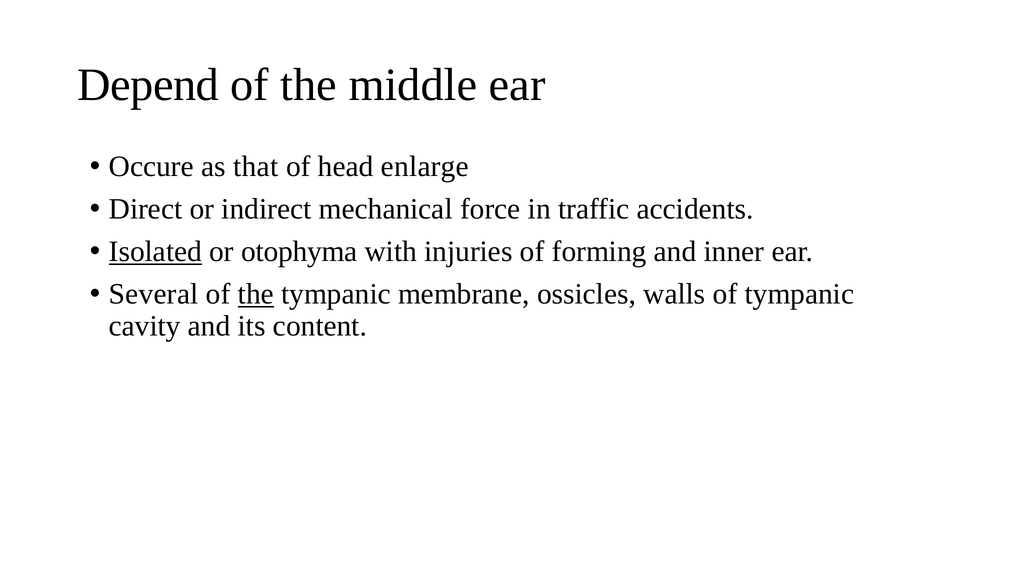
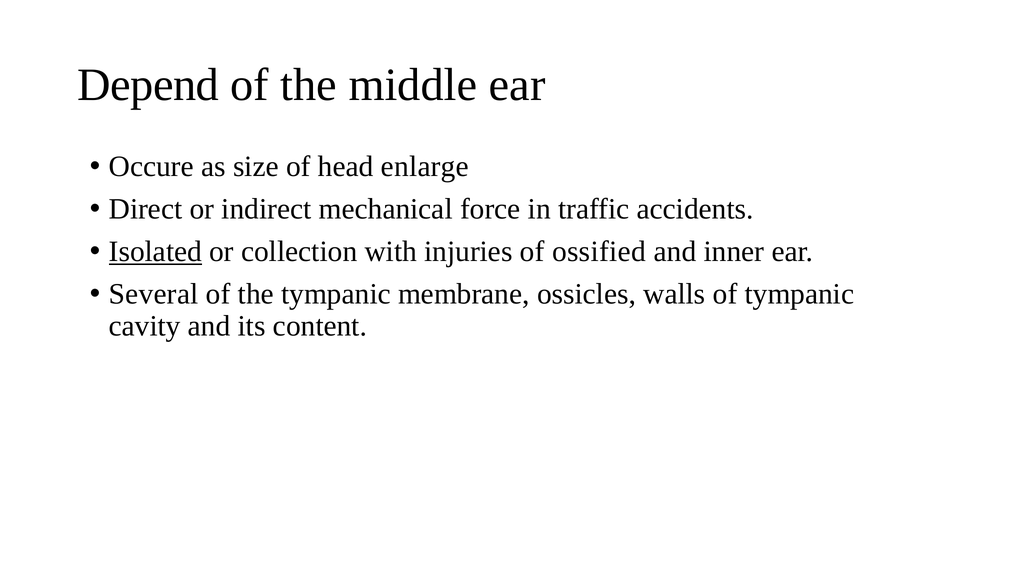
that: that -> size
otophyma: otophyma -> collection
forming: forming -> ossified
the at (256, 294) underline: present -> none
